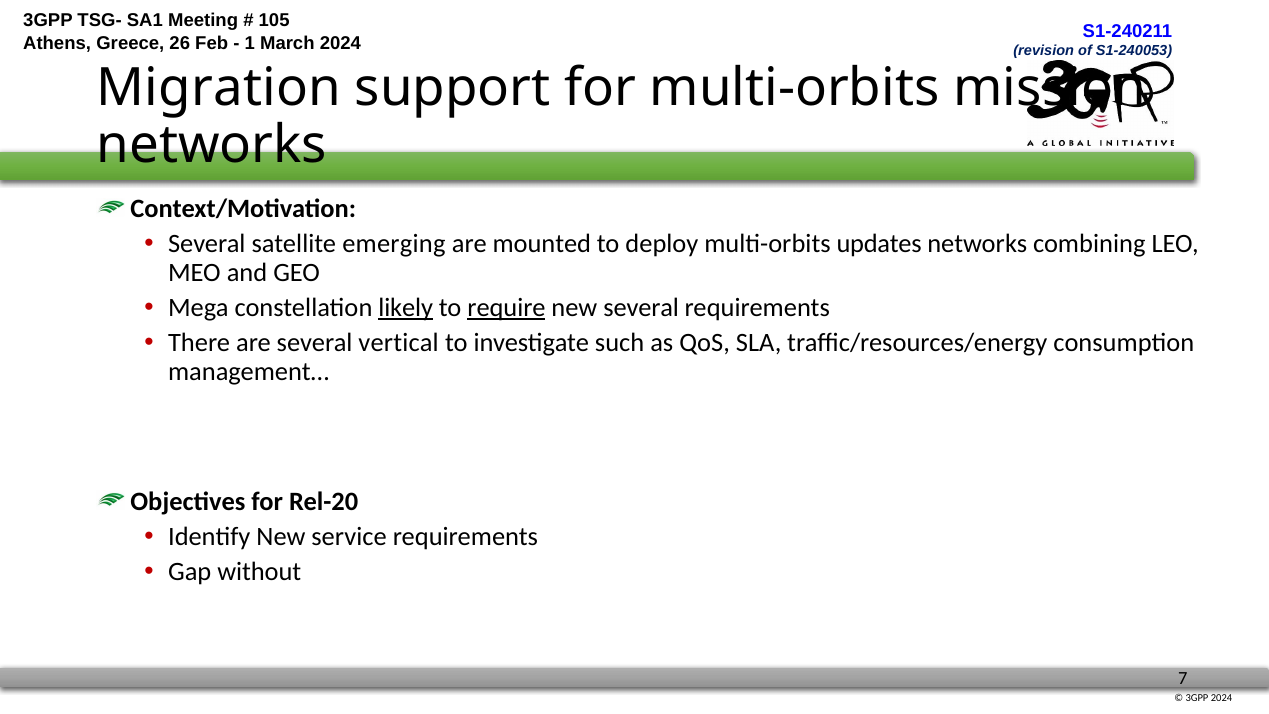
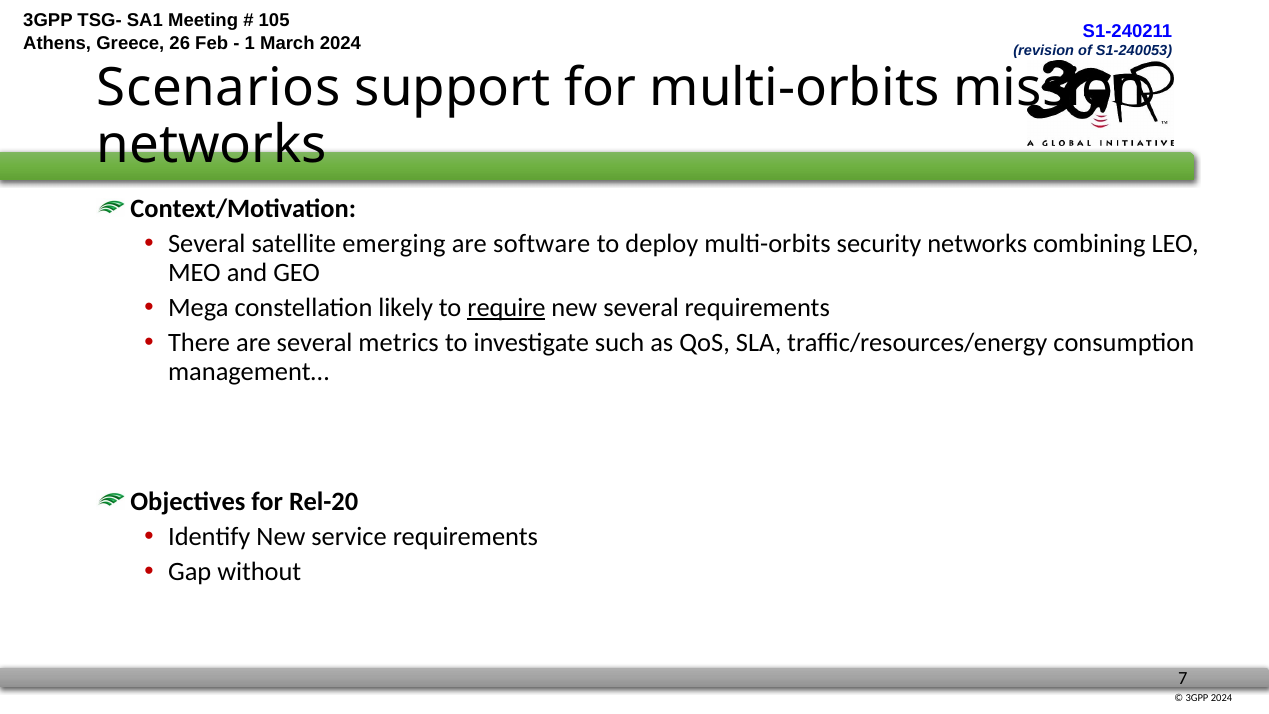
Migration: Migration -> Scenarios
mounted: mounted -> software
updates: updates -> security
likely underline: present -> none
vertical: vertical -> metrics
